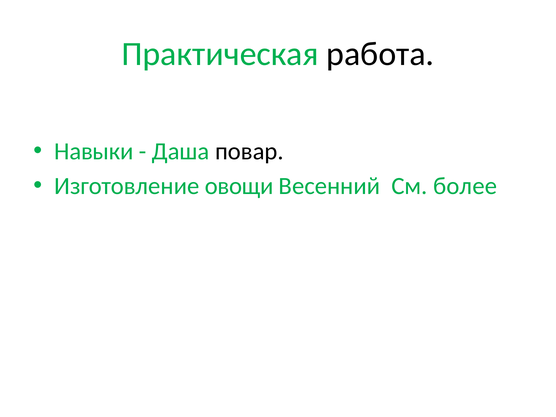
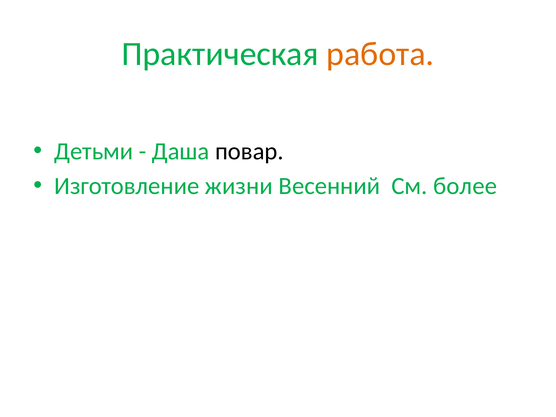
работа colour: black -> orange
Навыки: Навыки -> Детьми
овощи: овощи -> жизни
